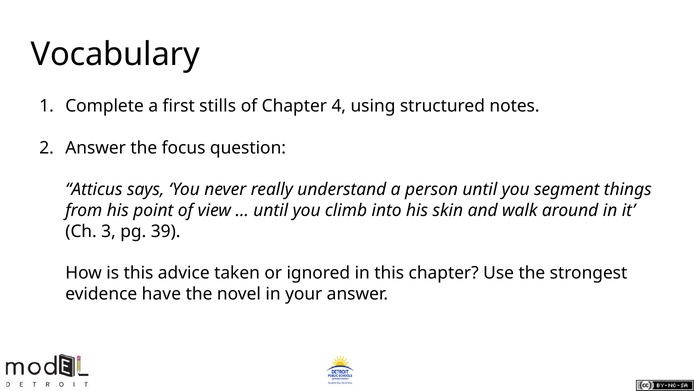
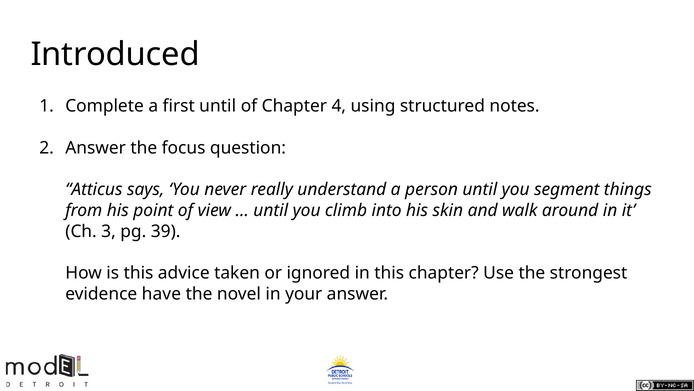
Vocabulary: Vocabulary -> Introduced
first stills: stills -> until
